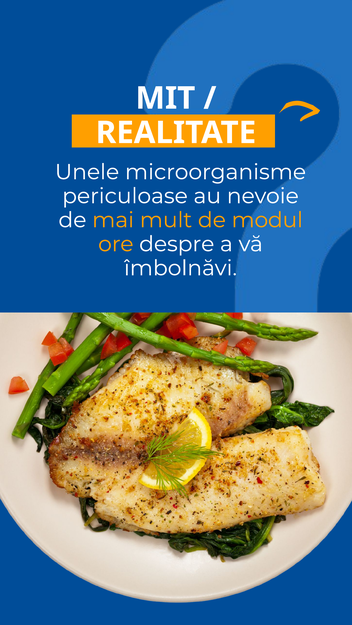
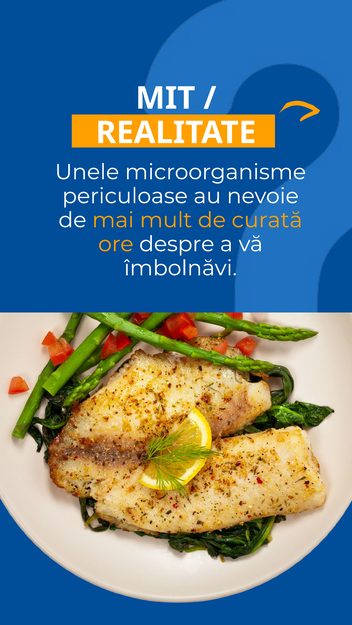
modul: modul -> curată
